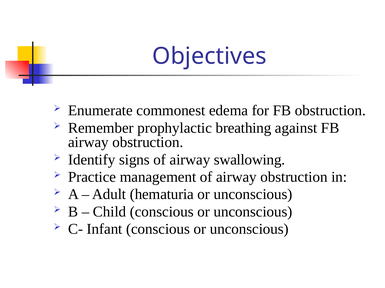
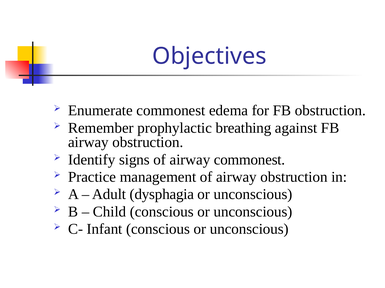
airway swallowing: swallowing -> commonest
hematuria: hematuria -> dysphagia
